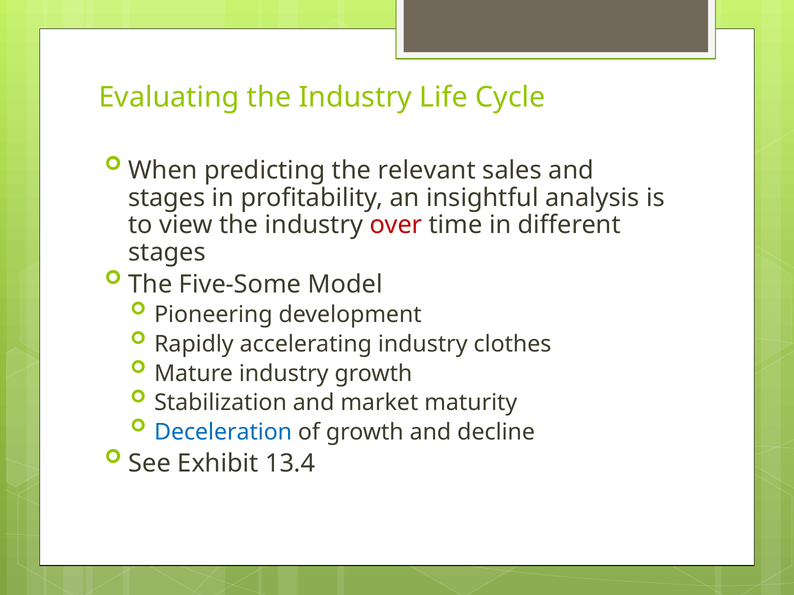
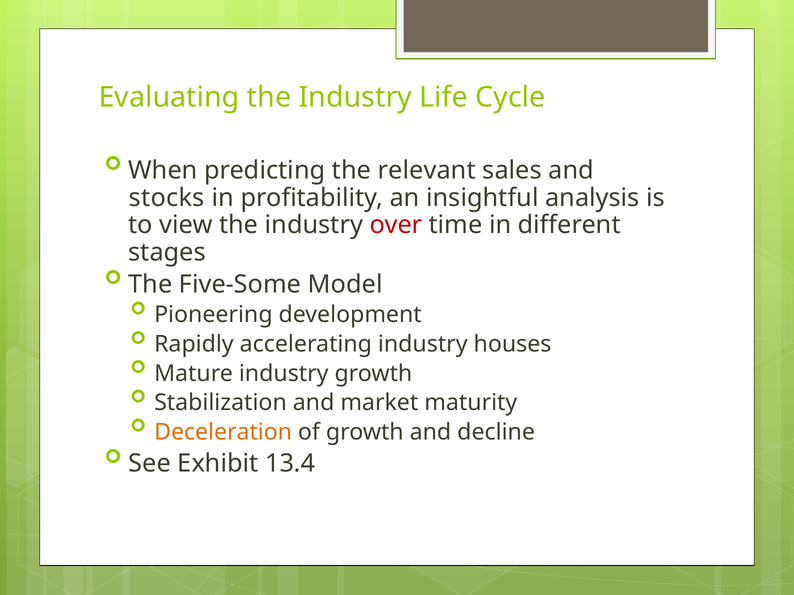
stages at (167, 198): stages -> stocks
clothes: clothes -> houses
Deceleration colour: blue -> orange
